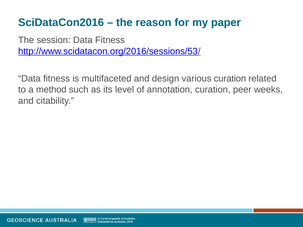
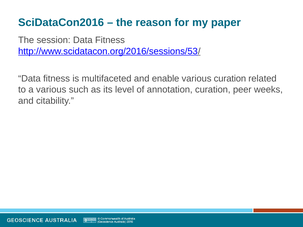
design: design -> enable
a method: method -> various
